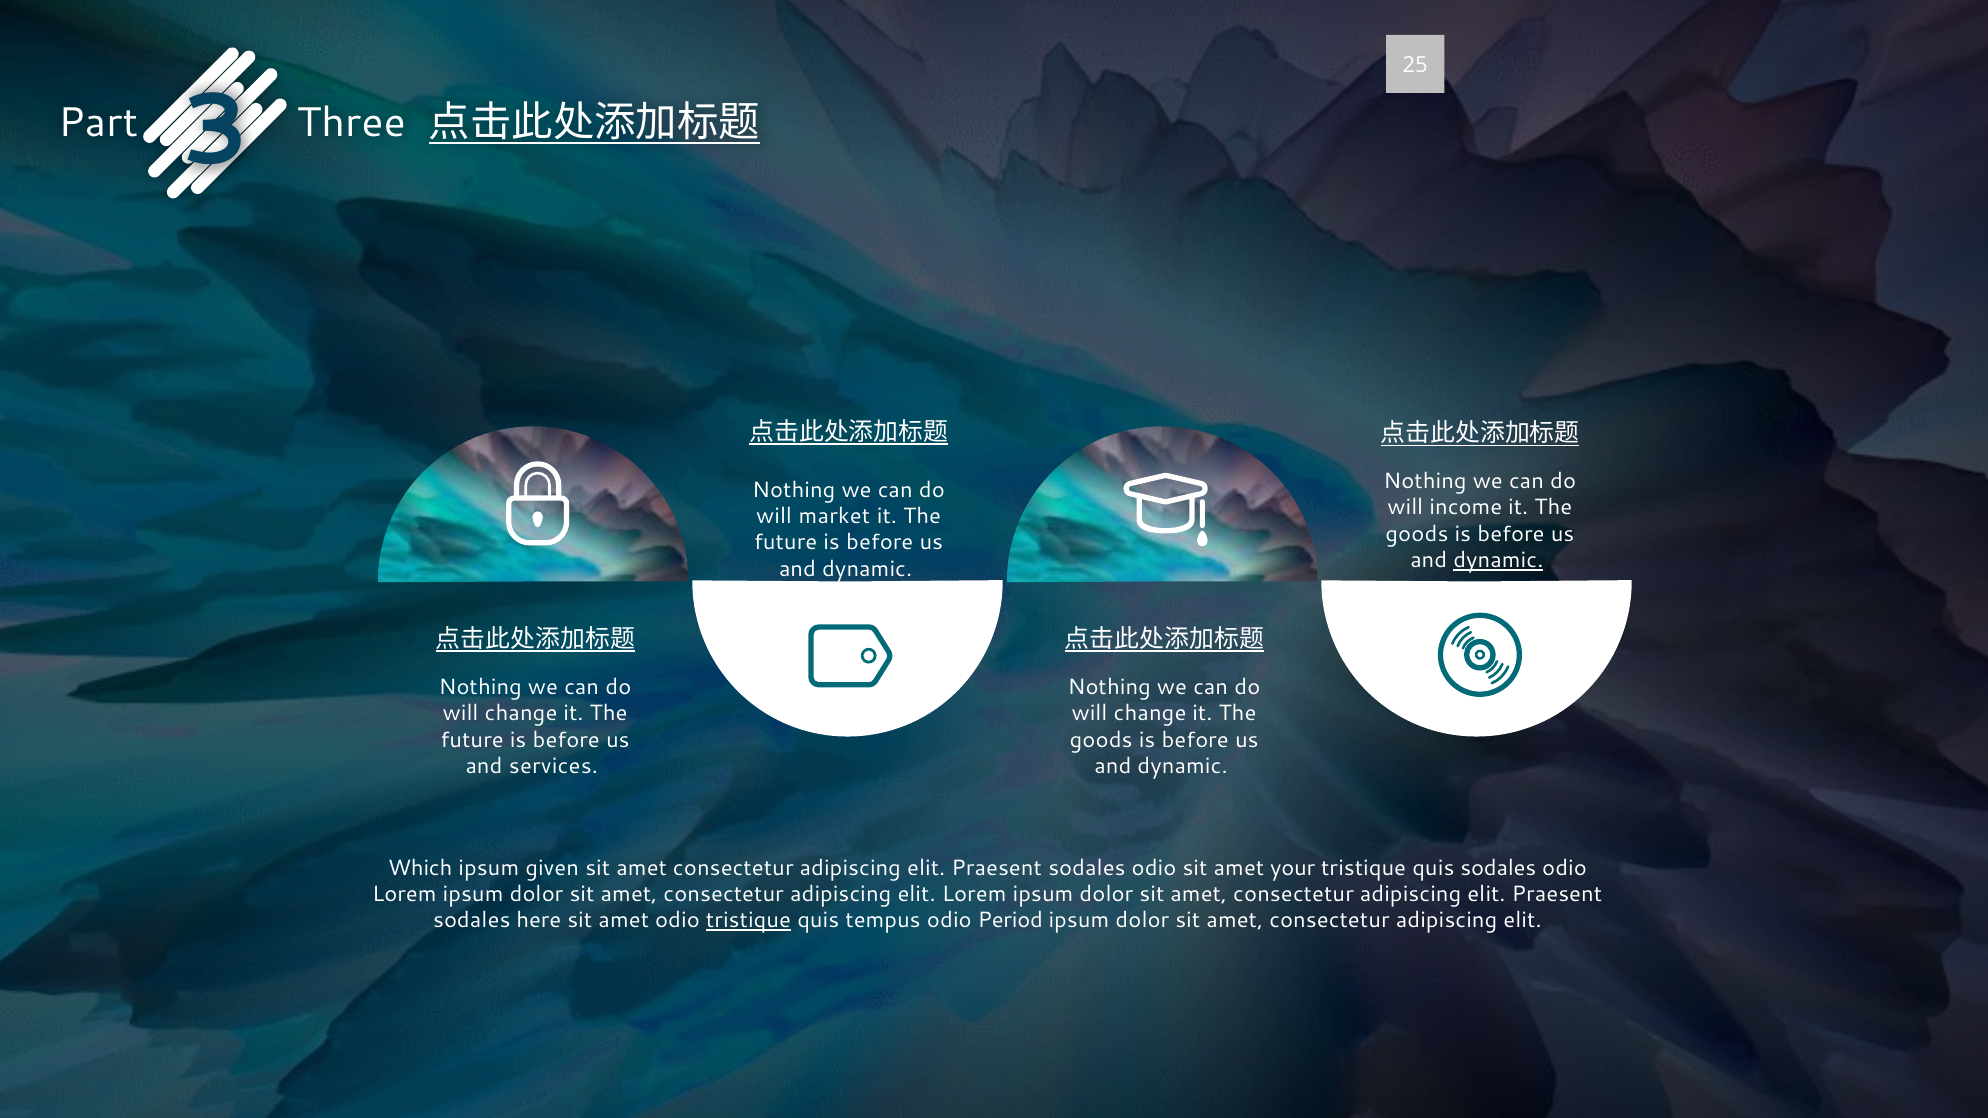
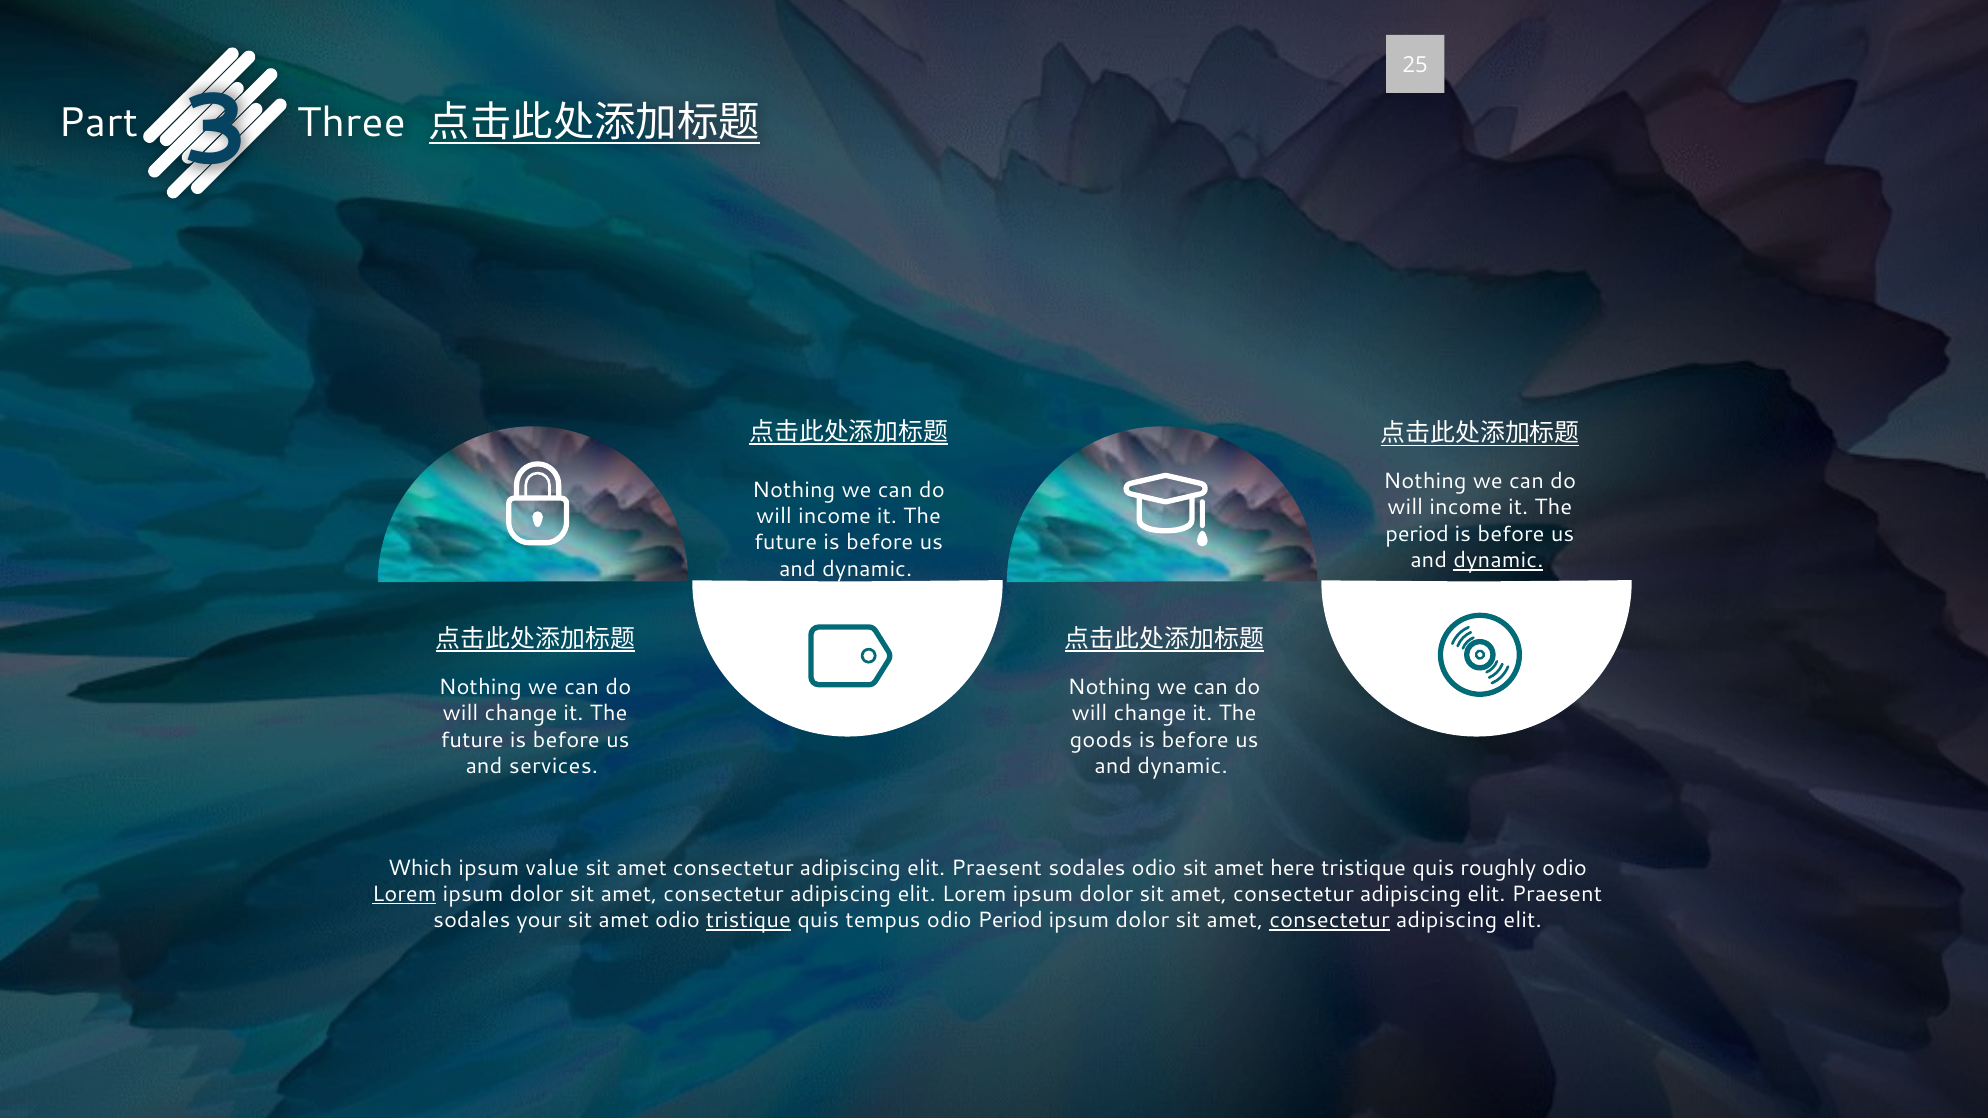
market at (835, 516): market -> income
goods at (1417, 534): goods -> period
given: given -> value
your: your -> here
quis sodales: sodales -> roughly
Lorem at (404, 894) underline: none -> present
here: here -> your
consectetur at (1329, 921) underline: none -> present
